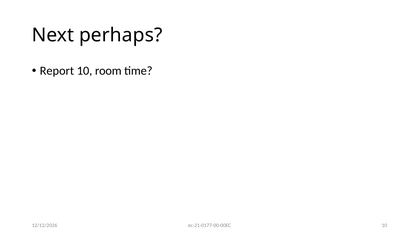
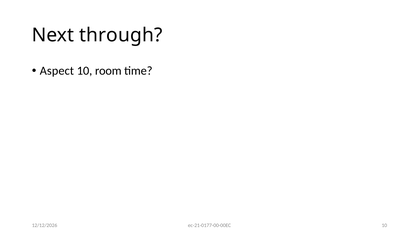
perhaps: perhaps -> through
Report: Report -> Aspect
